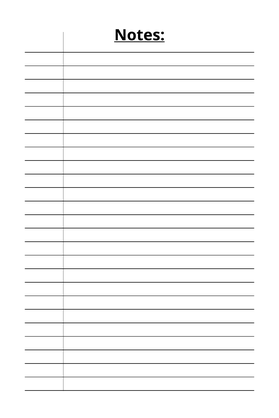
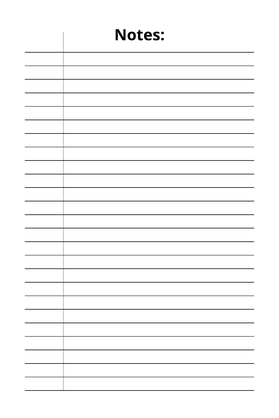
Notes underline: present -> none
